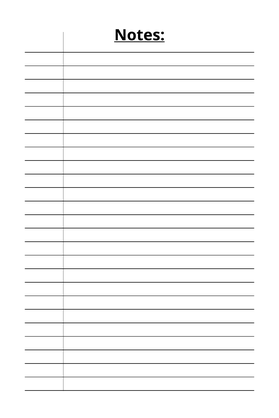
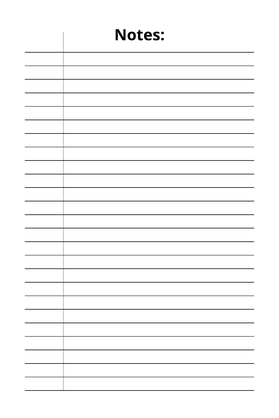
Notes underline: present -> none
